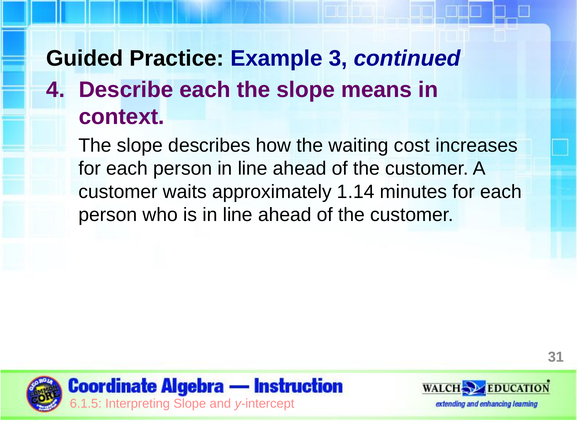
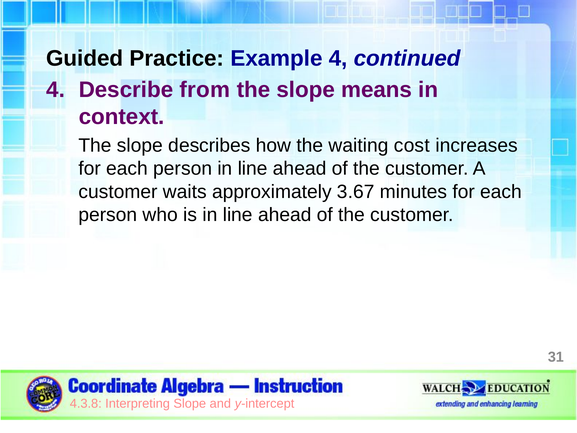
Example 3: 3 -> 4
Describe each: each -> from
1.14: 1.14 -> 3.67
6.1.5: 6.1.5 -> 4.3.8
